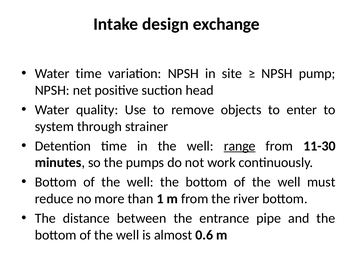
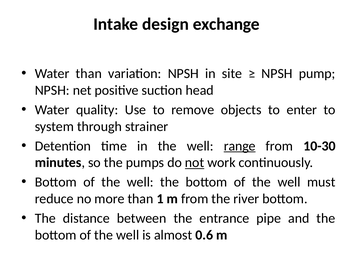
Water time: time -> than
11-30: 11-30 -> 10-30
not underline: none -> present
